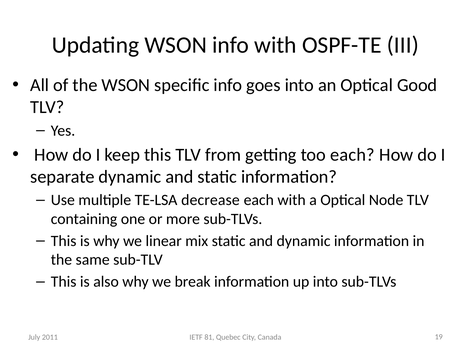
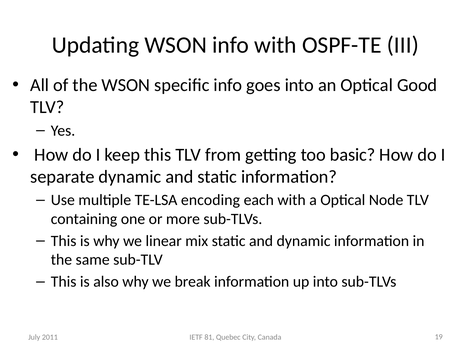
too each: each -> basic
decrease: decrease -> encoding
